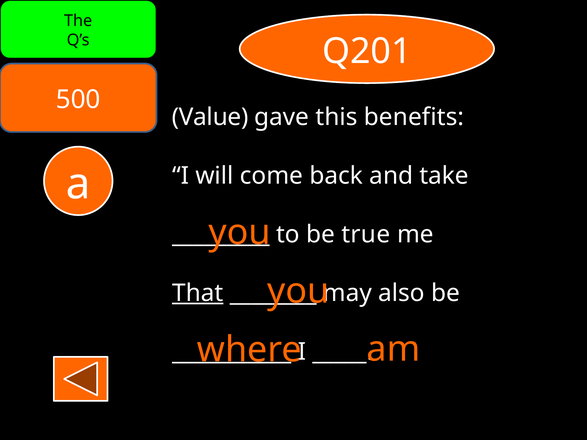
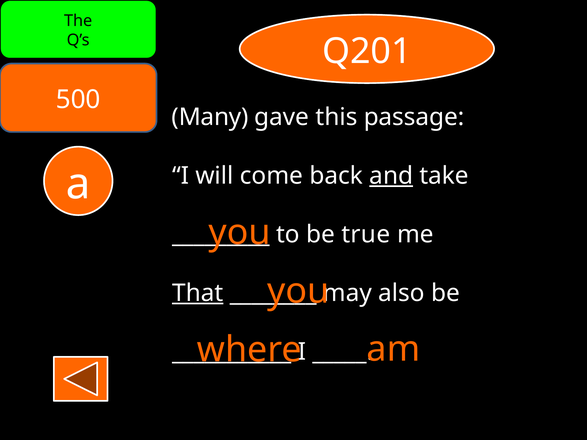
Value: Value -> Many
benefits: benefits -> passage
and underline: none -> present
